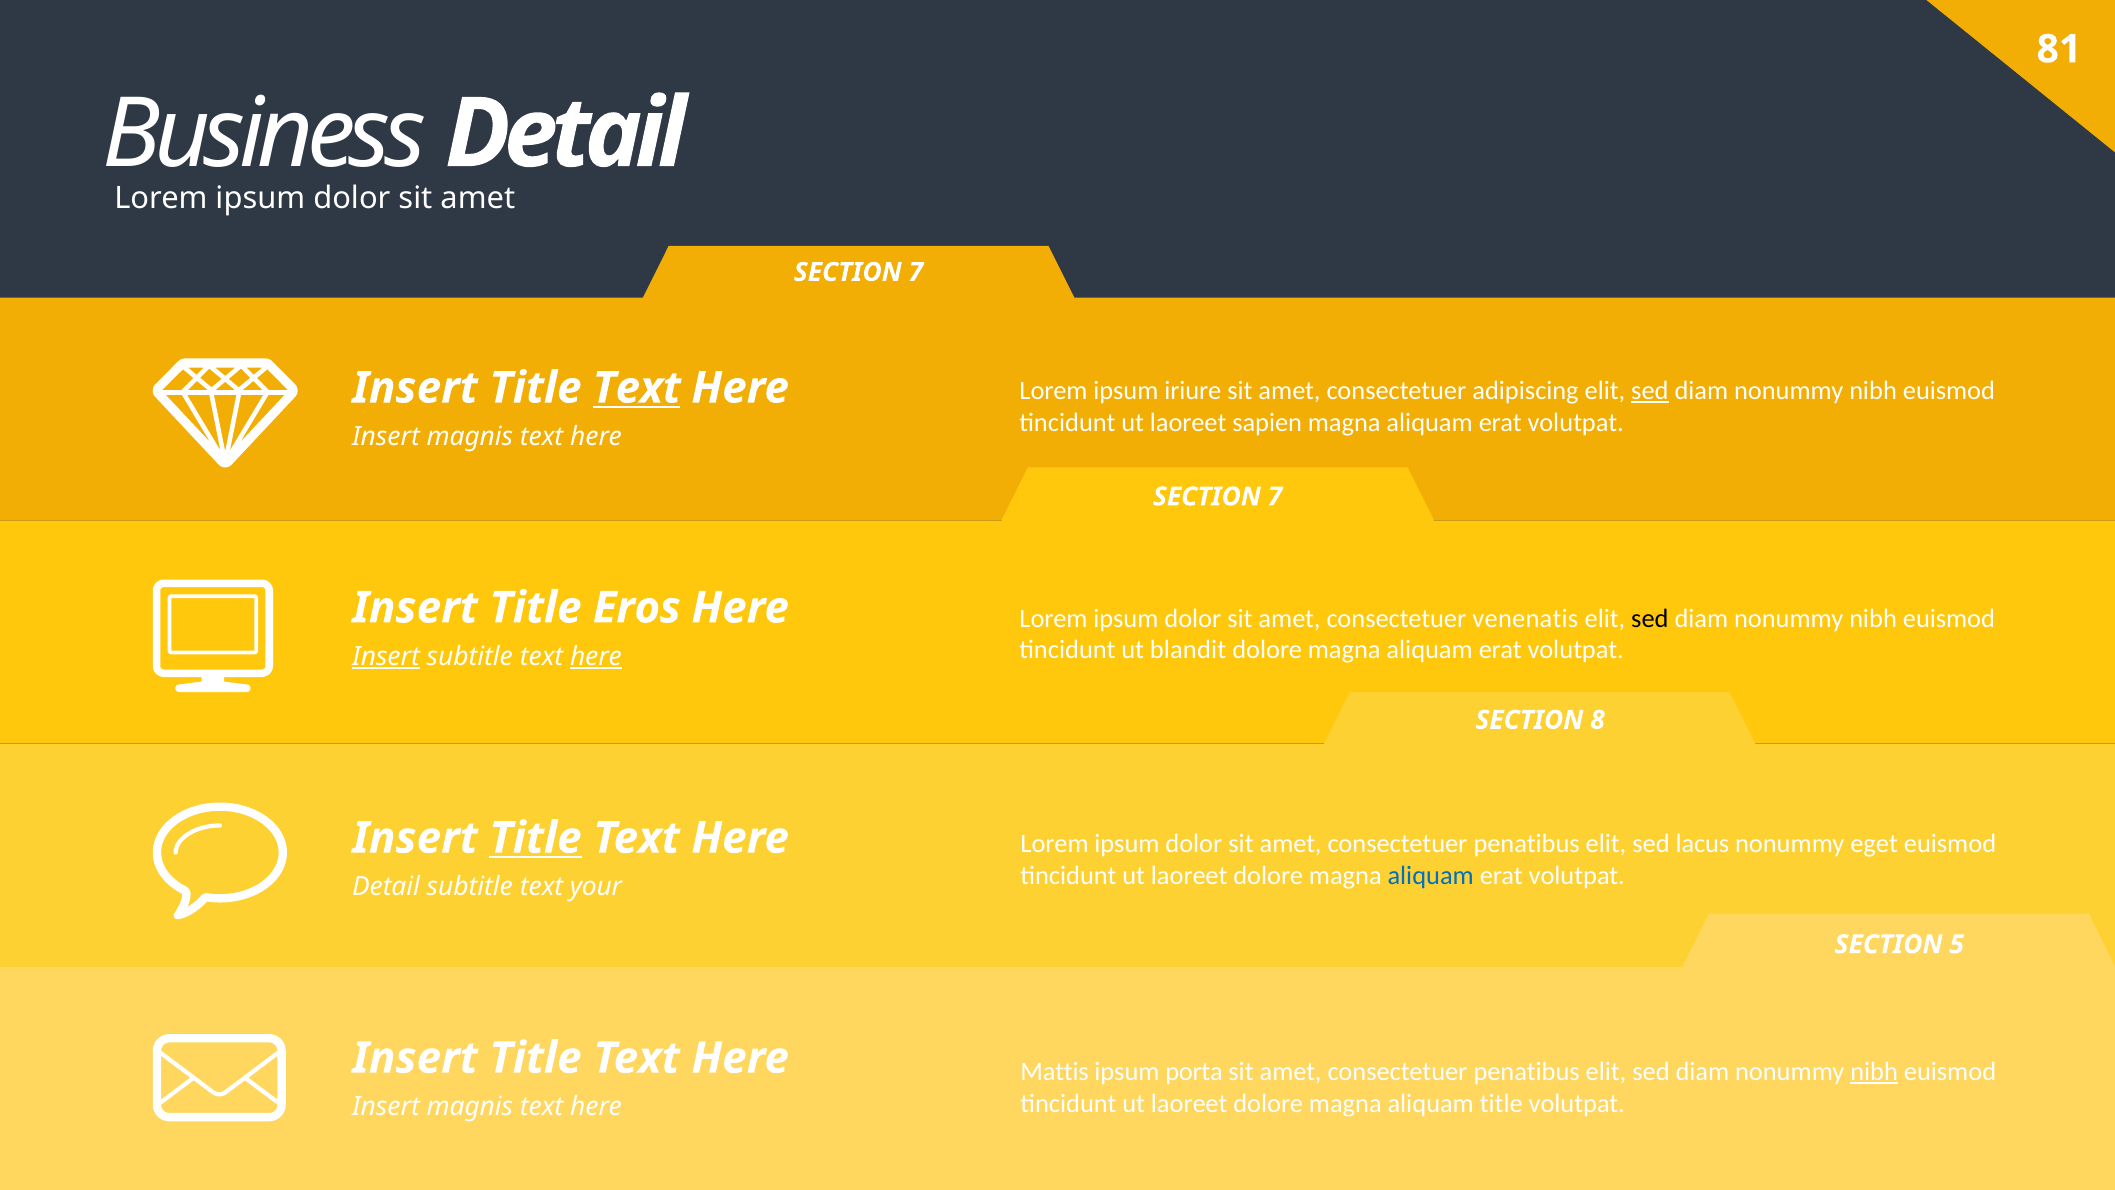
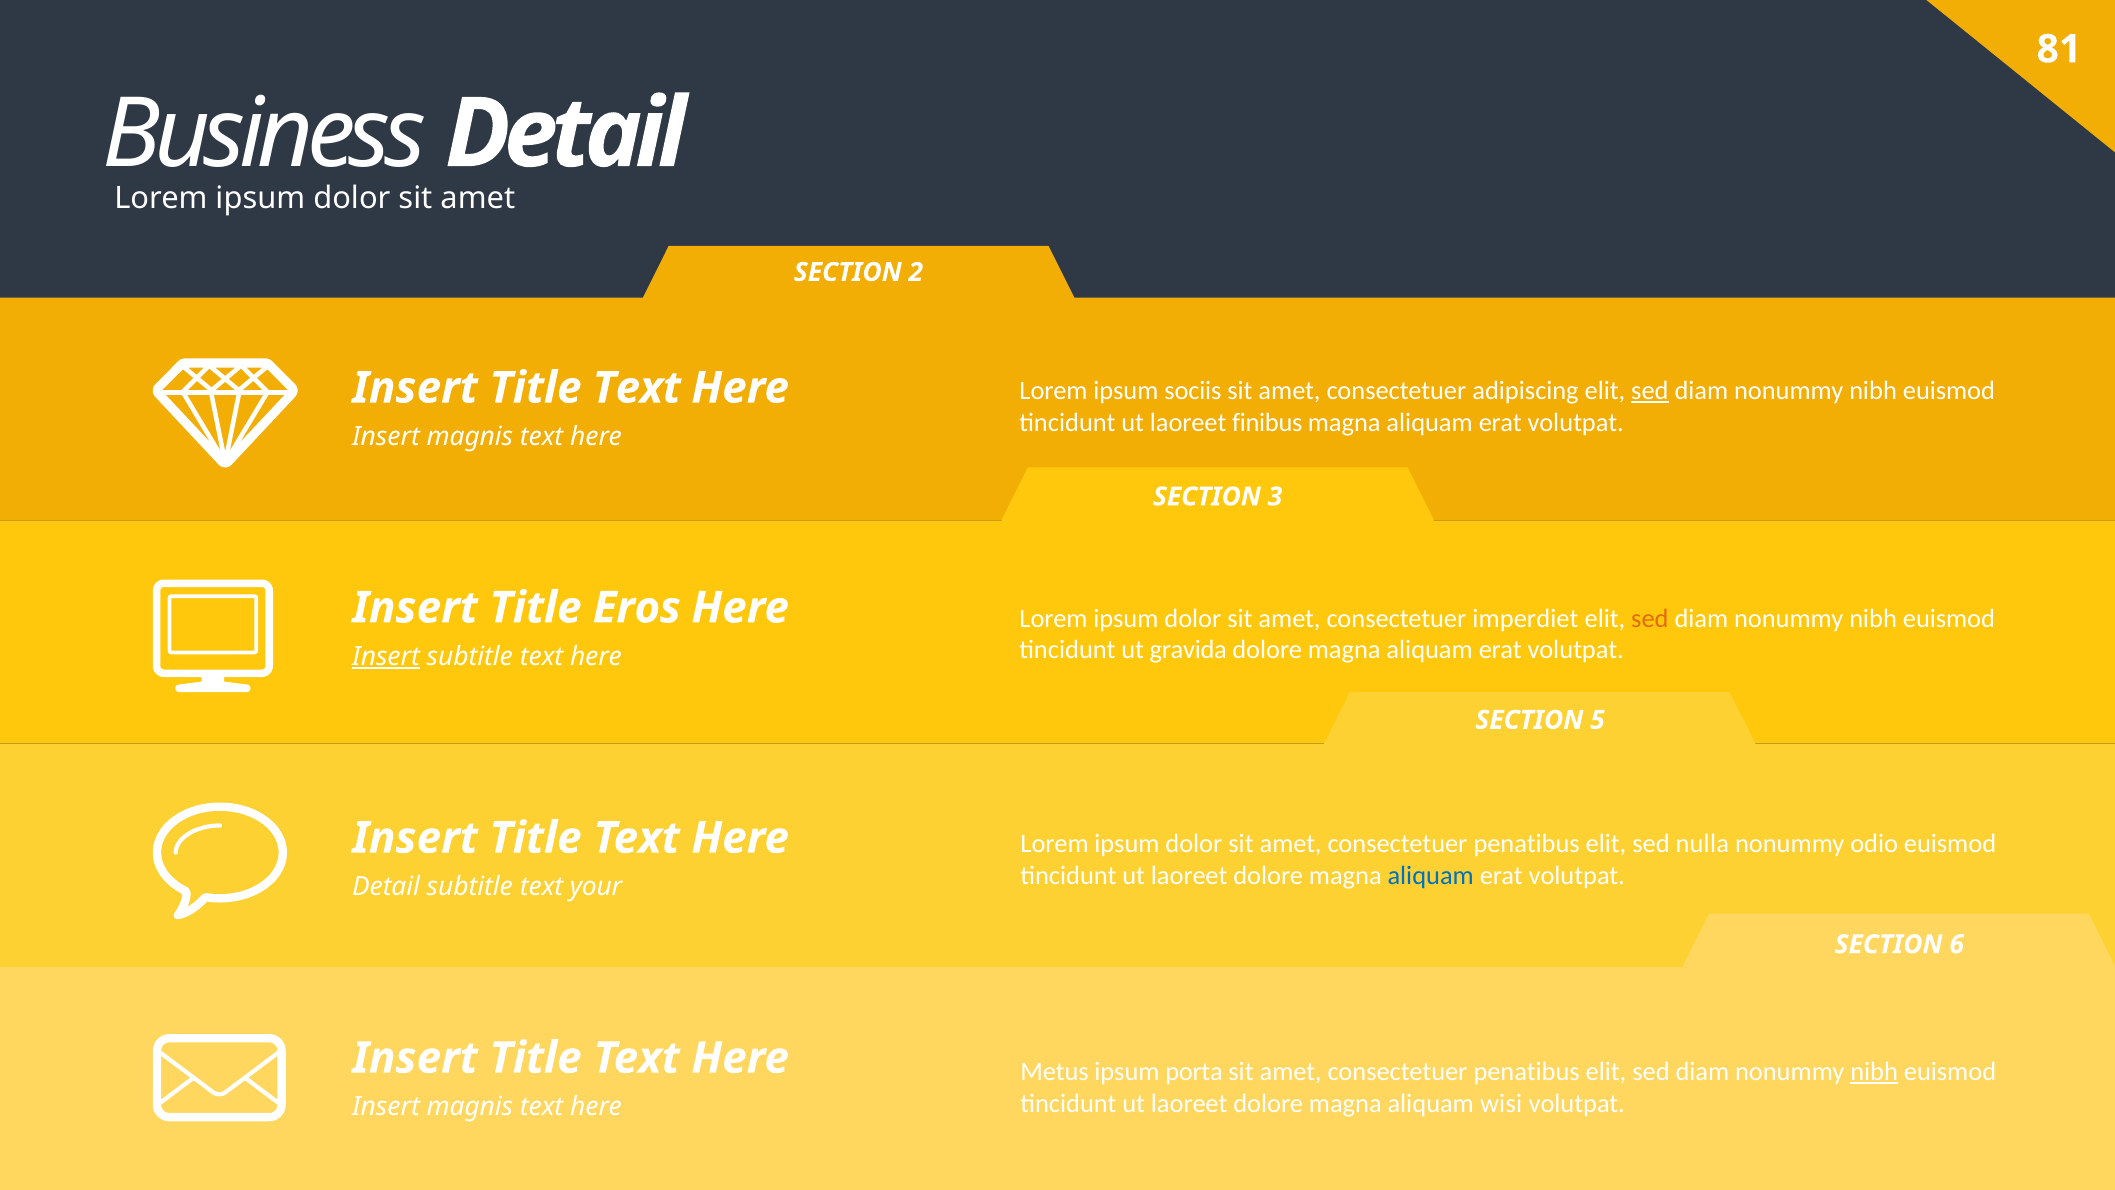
7 at (916, 272): 7 -> 2
iriure: iriure -> sociis
Text at (637, 388) underline: present -> none
sapien: sapien -> finibus
7 at (1275, 497): 7 -> 3
venenatis: venenatis -> imperdiet
sed at (1650, 618) colour: black -> orange
blandit: blandit -> gravida
here at (596, 656) underline: present -> none
8: 8 -> 5
Title at (535, 838) underline: present -> none
lacus: lacus -> nulla
eget: eget -> odio
5: 5 -> 6
Mattis: Mattis -> Metus
aliquam title: title -> wisi
